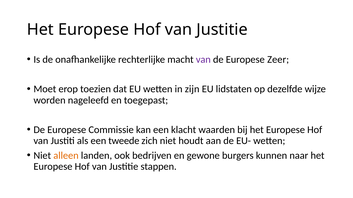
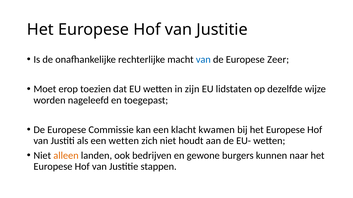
van at (203, 60) colour: purple -> blue
waarden: waarden -> kwamen
een tweede: tweede -> wetten
